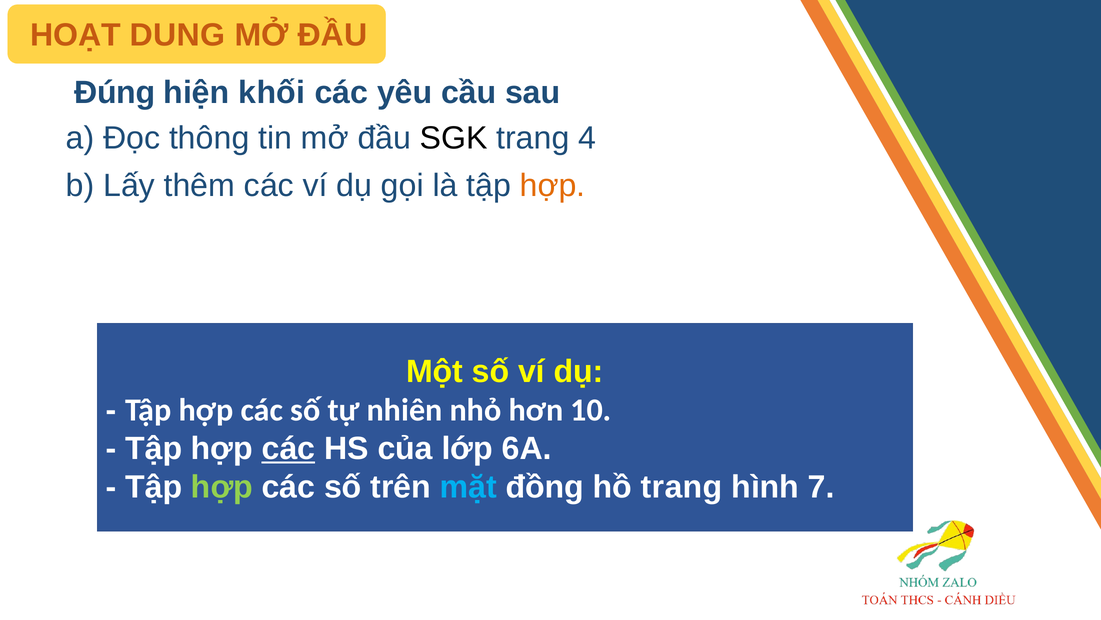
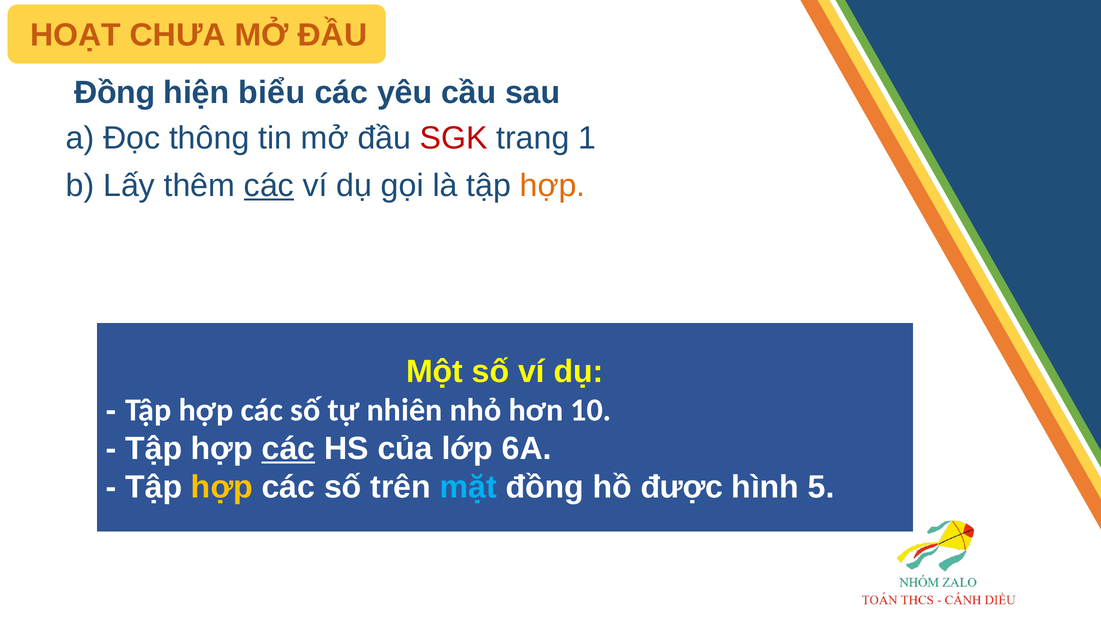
DUNG: DUNG -> CHƯA
Đúng at (115, 93): Đúng -> Đồng
khối: khối -> biểu
SGK colour: black -> red
4: 4 -> 1
các at (269, 185) underline: none -> present
hợp at (222, 487) colour: light green -> yellow
hồ trang: trang -> được
7: 7 -> 5
